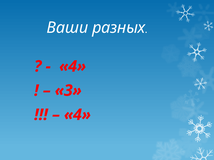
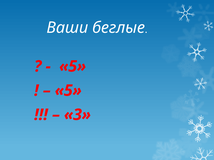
разных: разных -> беглые
4 at (73, 67): 4 -> 5
3 at (68, 91): 3 -> 5
4 at (77, 115): 4 -> 3
